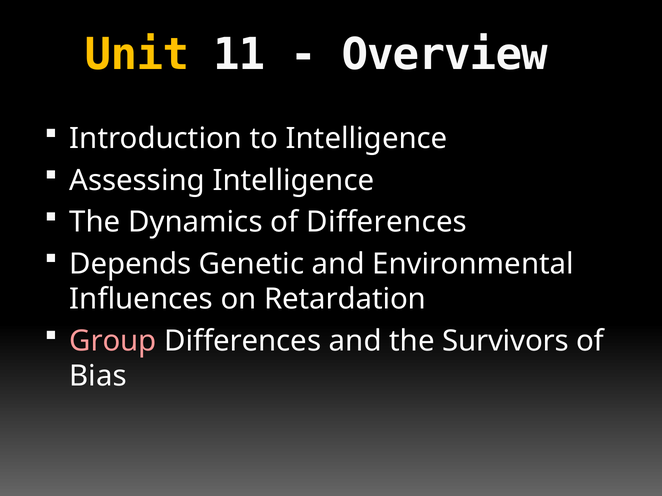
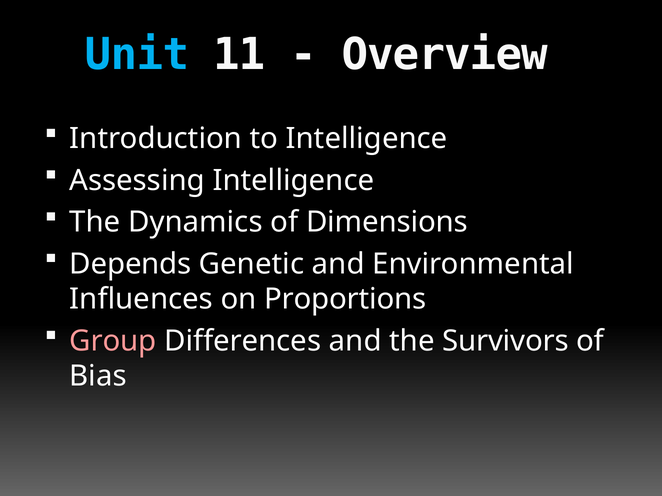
Unit colour: yellow -> light blue
of Differences: Differences -> Dimensions
Retardation: Retardation -> Proportions
